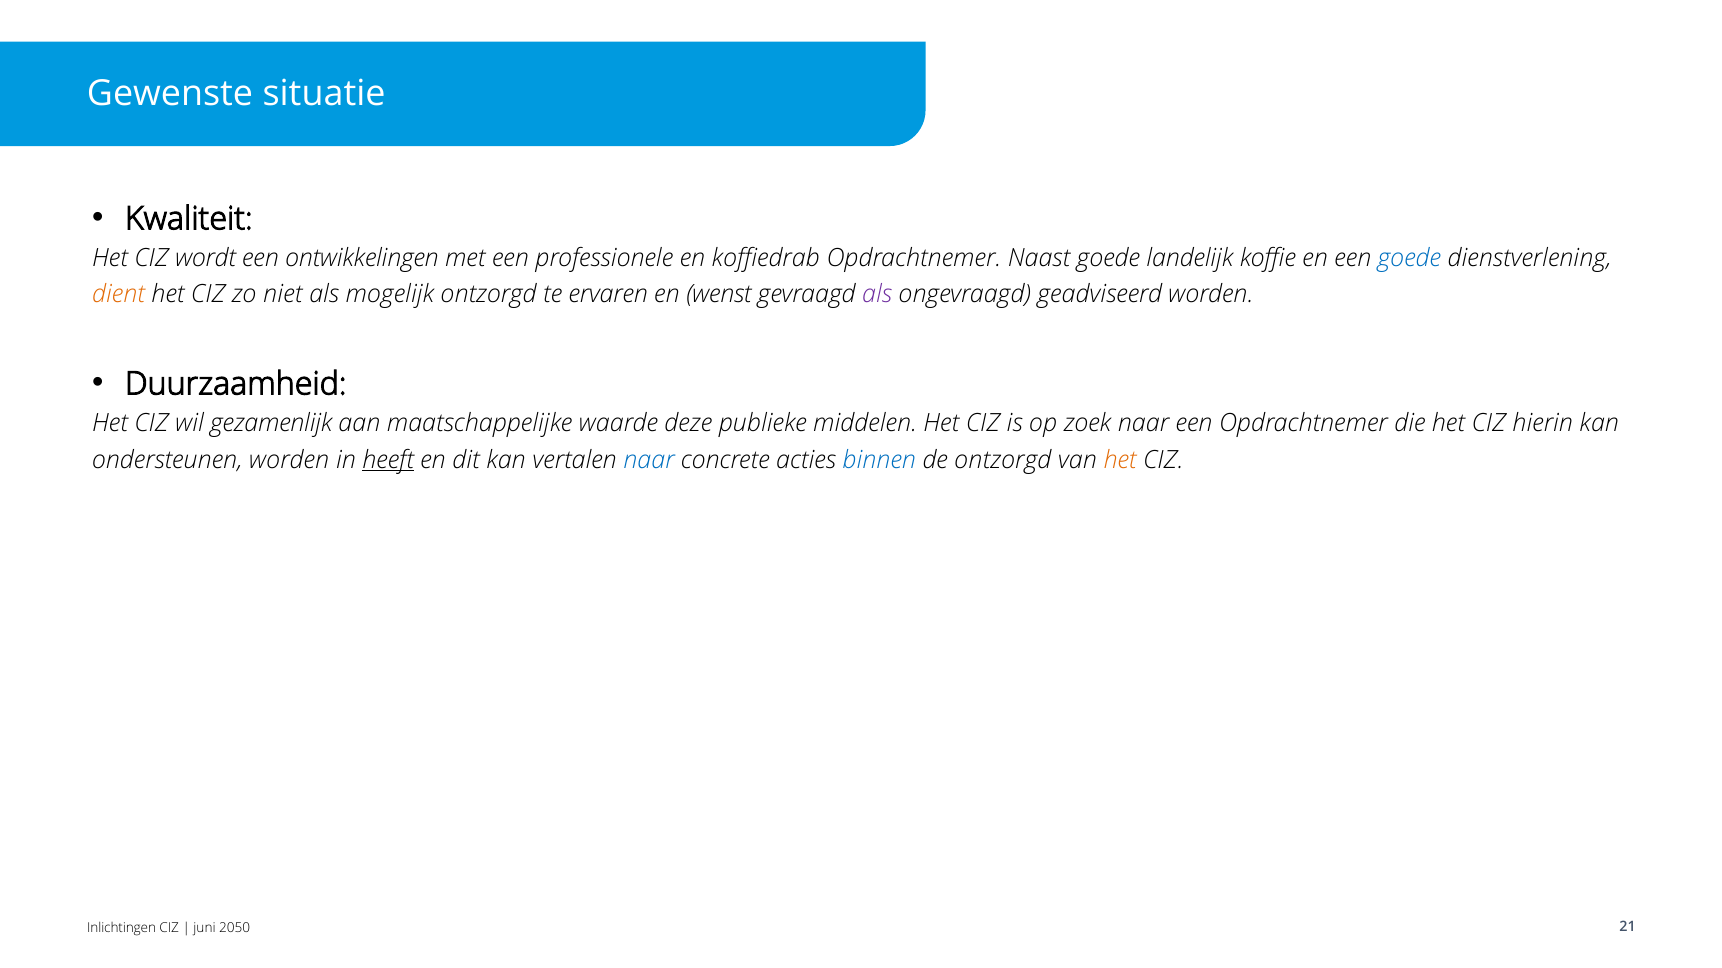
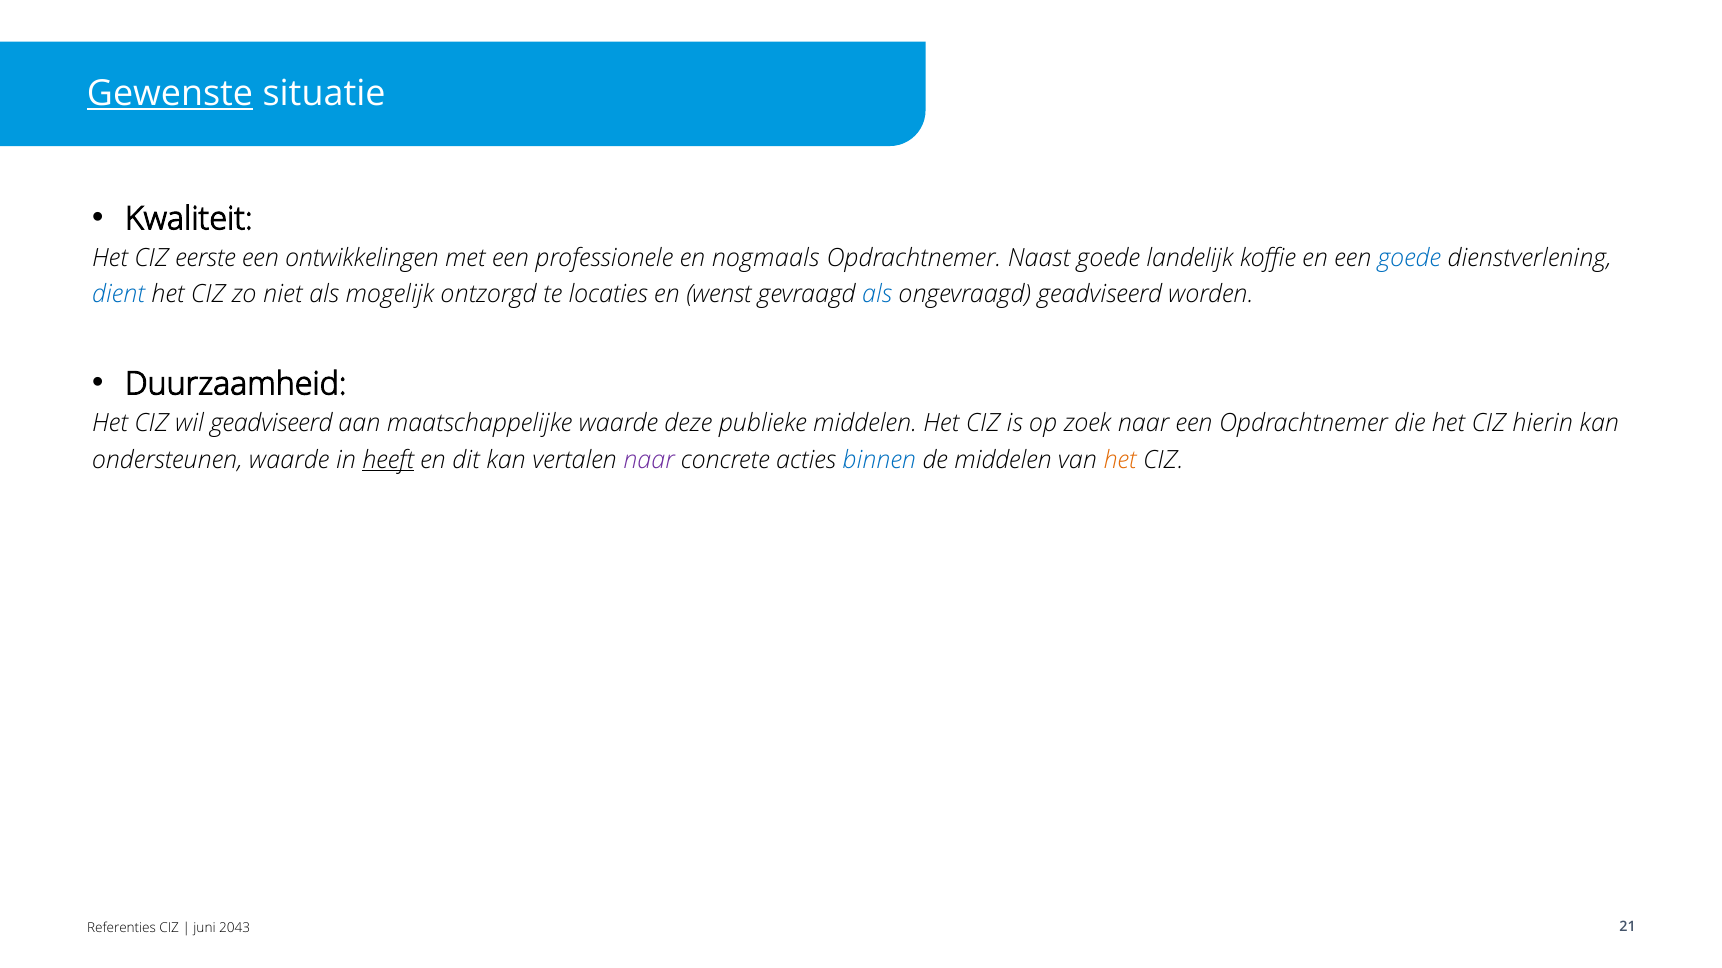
Gewenste underline: none -> present
wordt: wordt -> eerste
koffiedrab: koffiedrab -> nogmaals
dient colour: orange -> blue
ervaren: ervaren -> locaties
als at (877, 295) colour: purple -> blue
wil gezamenlijk: gezamenlijk -> geadviseerd
ondersteunen worden: worden -> waarde
naar at (649, 460) colour: blue -> purple
de ontzorgd: ontzorgd -> middelen
Inlichtingen: Inlichtingen -> Referenties
2050: 2050 -> 2043
